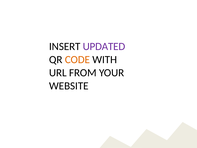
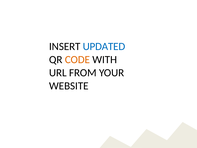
UPDATED colour: purple -> blue
